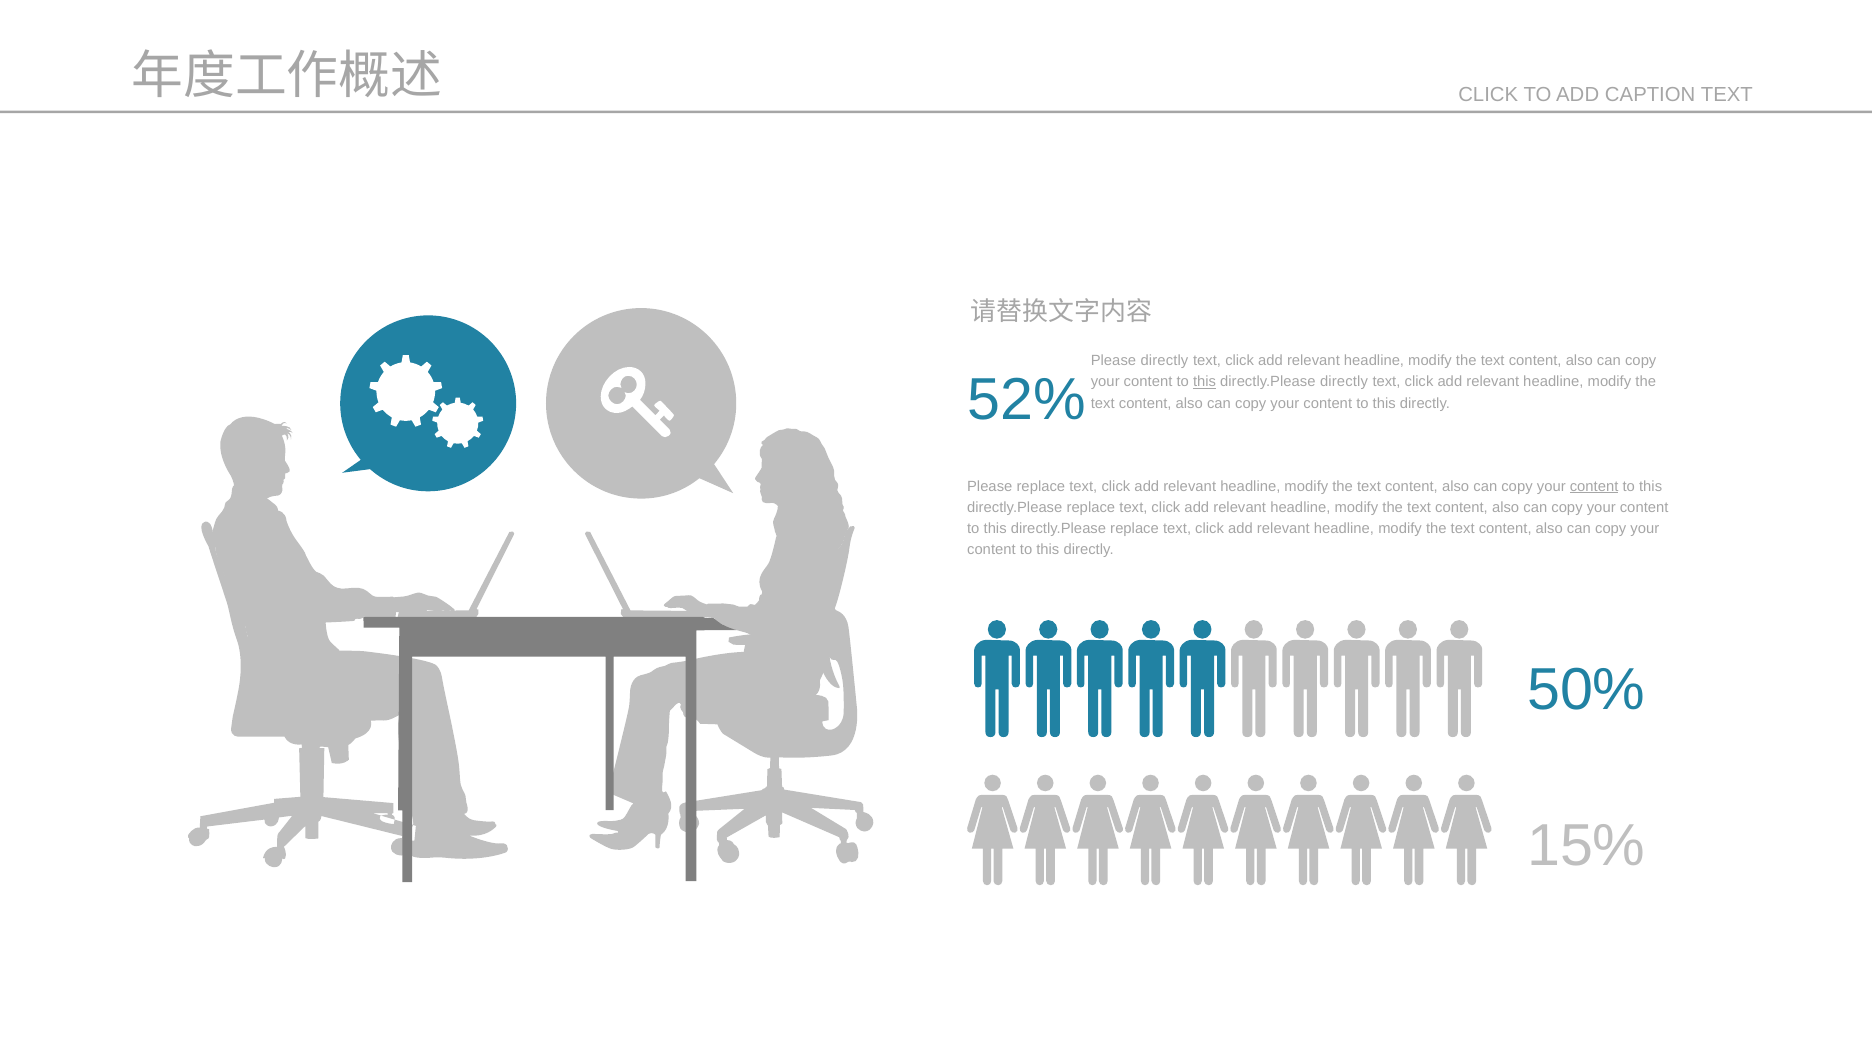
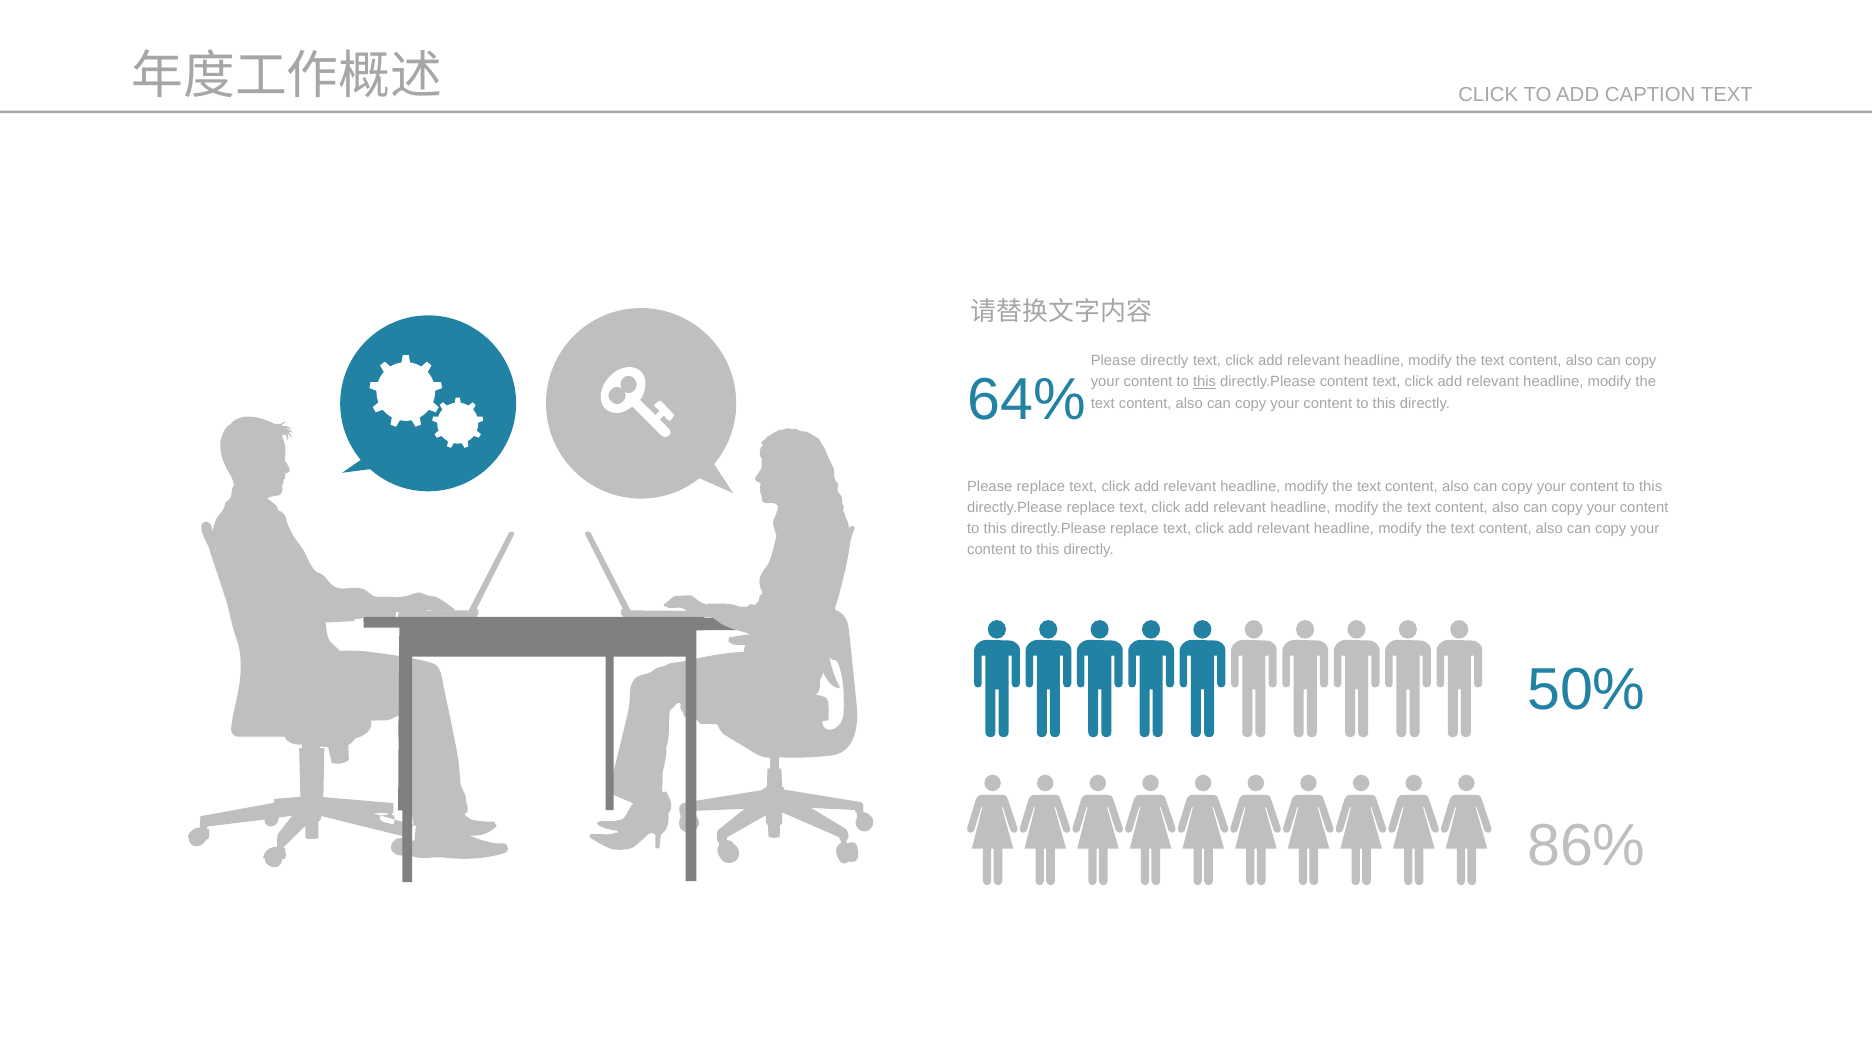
52%: 52% -> 64%
directly.Please directly: directly -> content
content at (1594, 486) underline: present -> none
15%: 15% -> 86%
